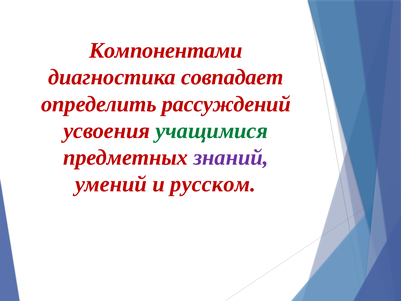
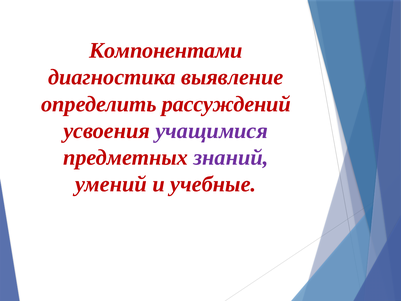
совпадает: совпадает -> выявление
учащимися colour: green -> purple
русском: русском -> учебные
